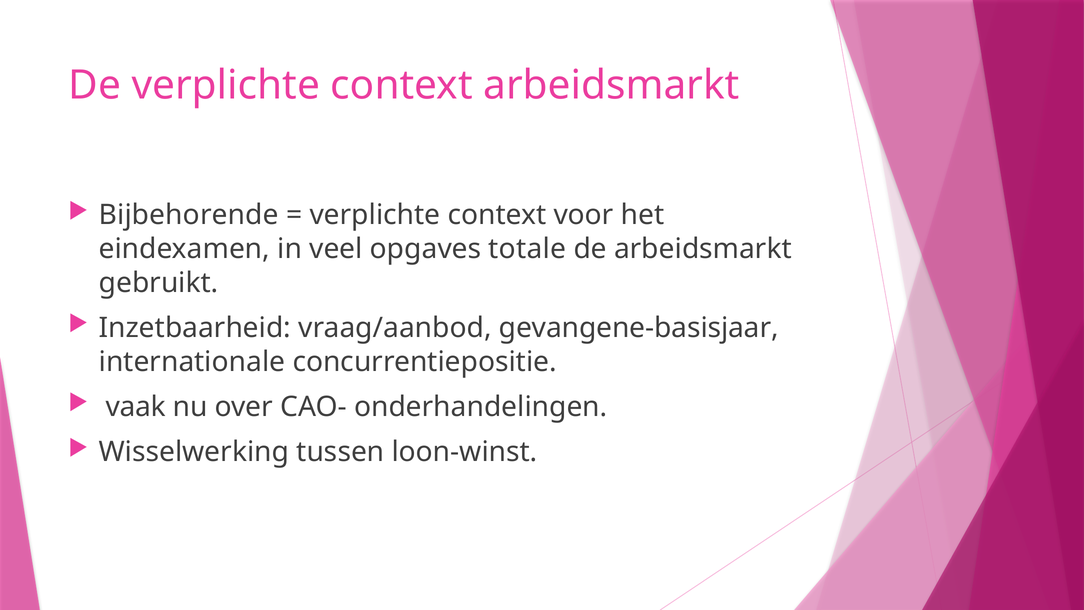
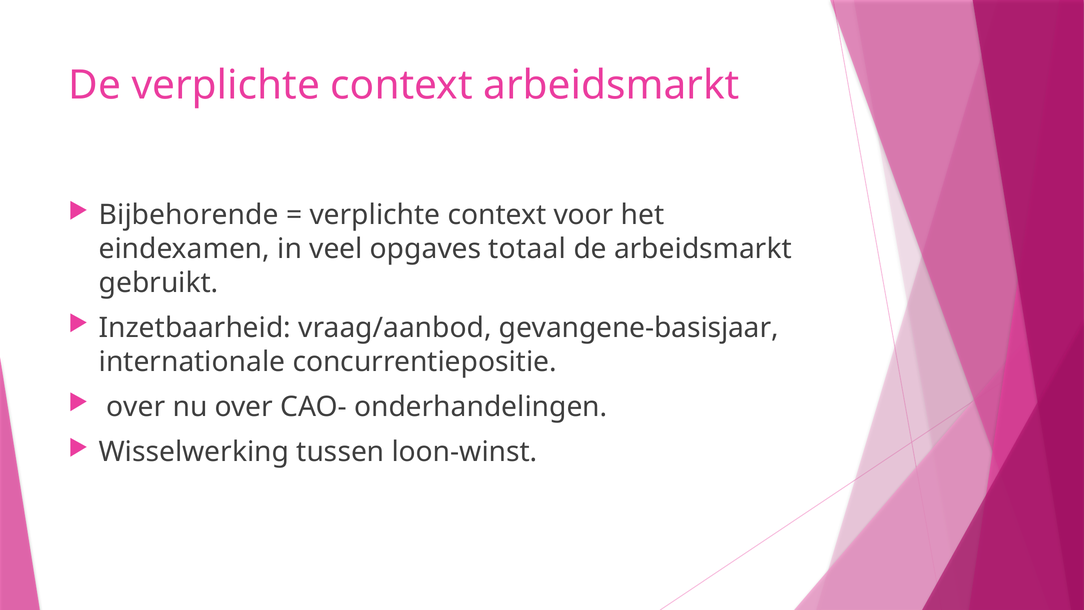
totale: totale -> totaal
vaak at (136, 407): vaak -> over
